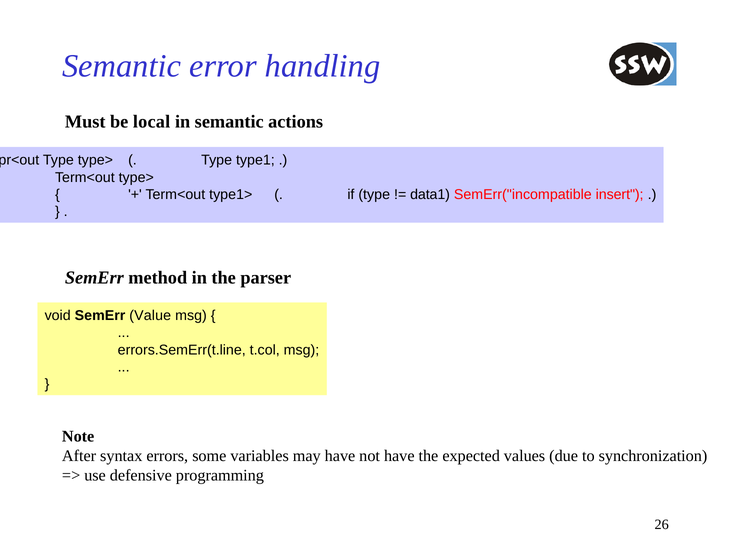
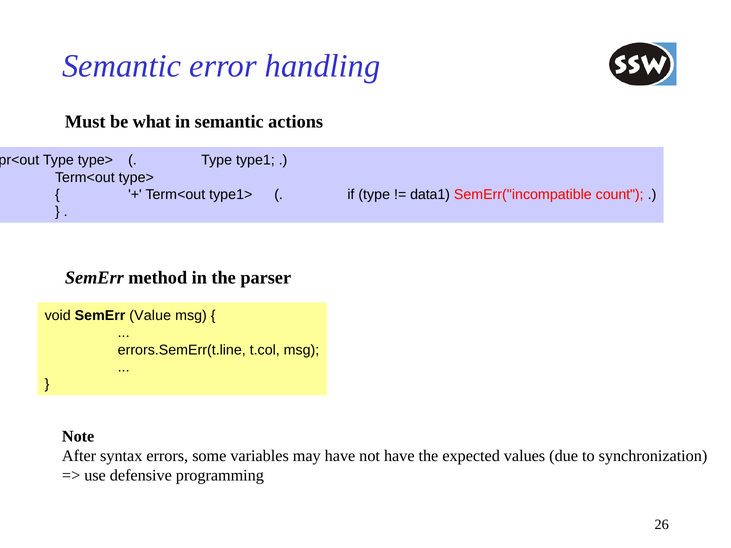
local: local -> what
insert: insert -> count
